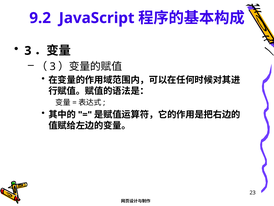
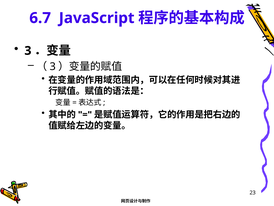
9.2: 9.2 -> 6.7
